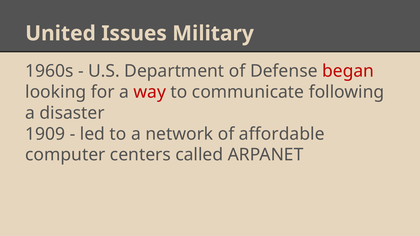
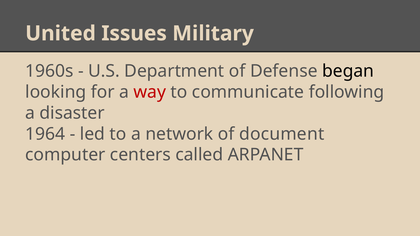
began colour: red -> black
1909: 1909 -> 1964
affordable: affordable -> document
